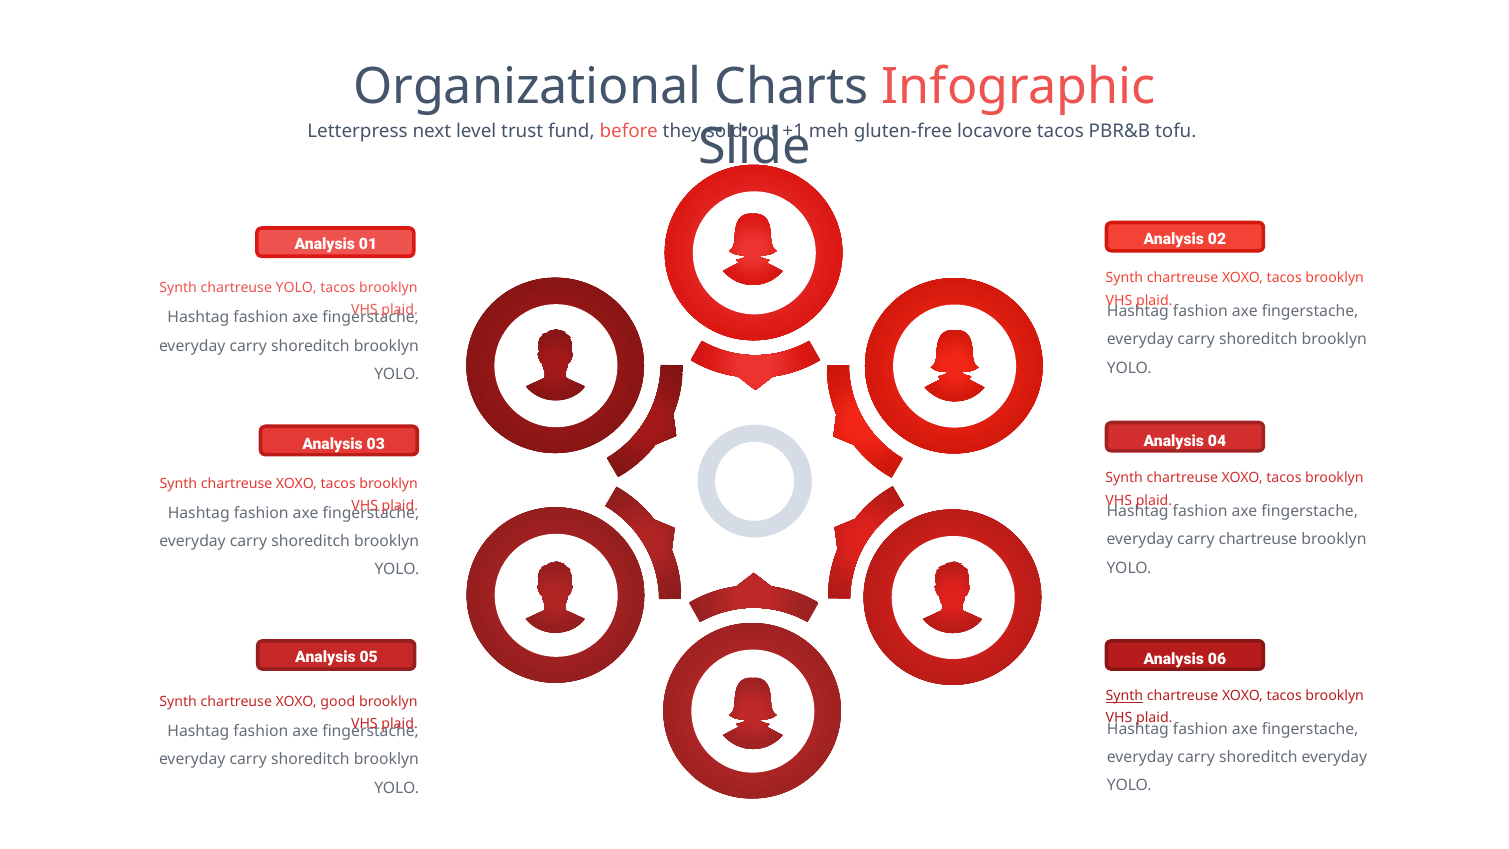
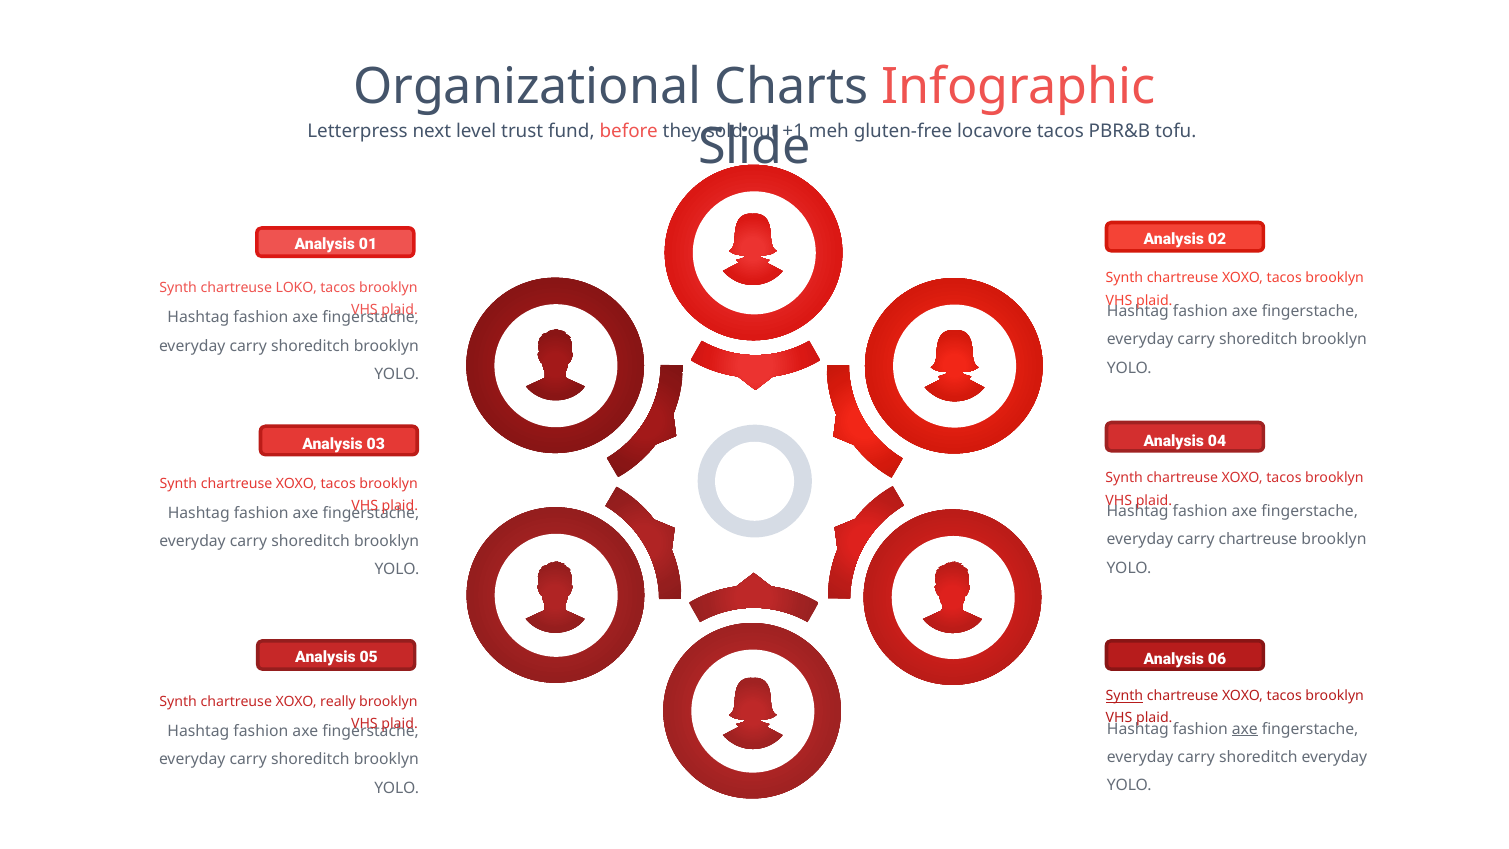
chartreuse YOLO: YOLO -> LOKO
good: good -> really
axe at (1245, 729) underline: none -> present
